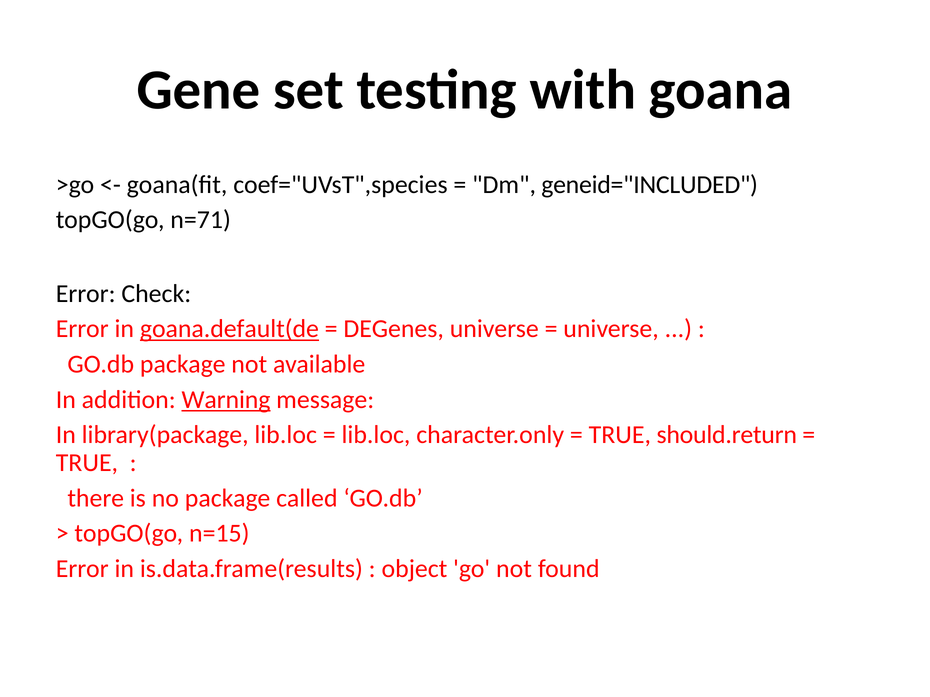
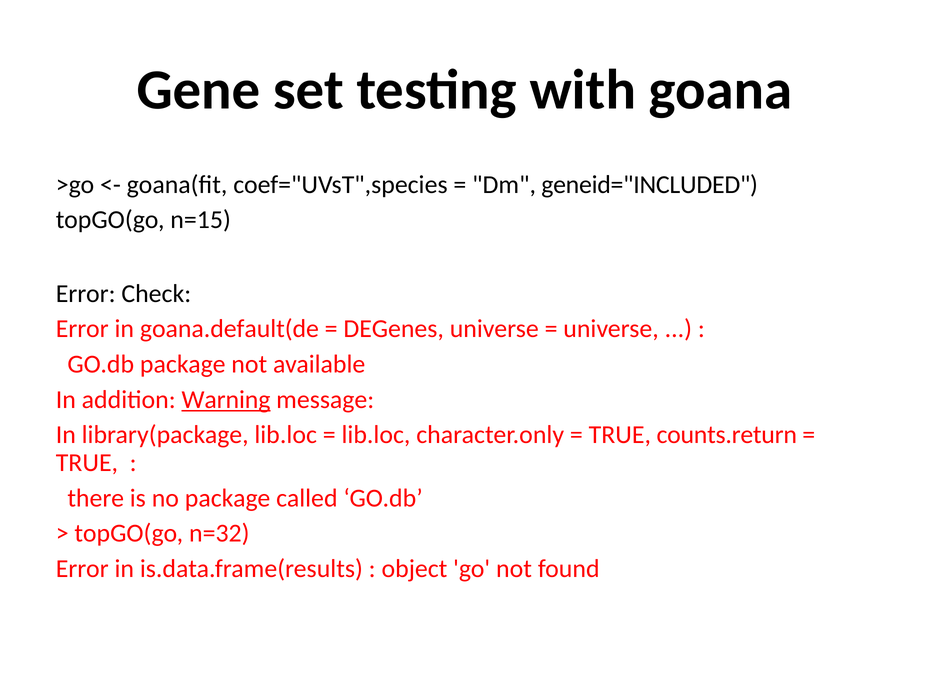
n=71: n=71 -> n=15
goana.default(de underline: present -> none
should.return: should.return -> counts.return
n=15: n=15 -> n=32
